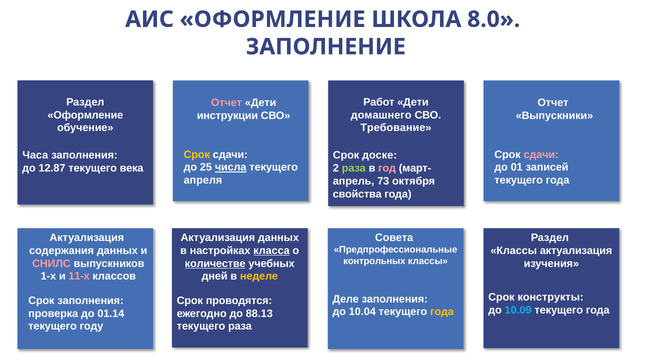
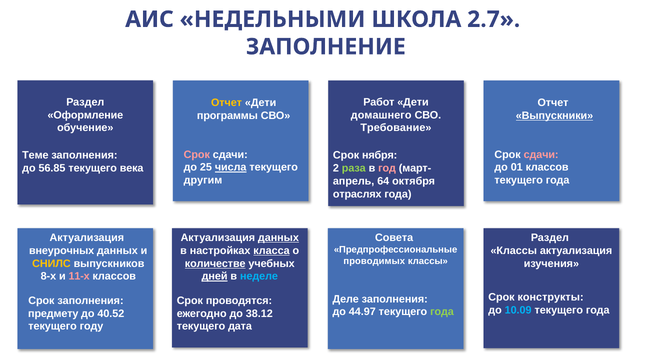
АИС ОФОРМЛЕНИЕ: ОФОРМЛЕНИЕ -> НЕДЕЛЬНЫМИ
8.0: 8.0 -> 2.7
Отчет at (227, 103) colour: pink -> yellow
инструкции: инструкции -> программы
Выпускники underline: none -> present
Срок at (197, 155) colour: yellow -> pink
Часа: Часа -> Теме
доске: доске -> нября
01 записей: записей -> классов
12.87: 12.87 -> 56.85
апреля: апреля -> другим
73: 73 -> 64
свойства: свойства -> отраслях
данных at (278, 238) underline: none -> present
содержания: содержания -> внеурочных
контрольных: контрольных -> проводимых
СНИЛС colour: pink -> yellow
1-х: 1-х -> 8-х
дней underline: none -> present
неделе colour: yellow -> light blue
10.04: 10.04 -> 44.97
года at (442, 312) colour: yellow -> light green
проверка: проверка -> предмету
01.14: 01.14 -> 40.52
88.13: 88.13 -> 38.12
текущего раза: раза -> дата
